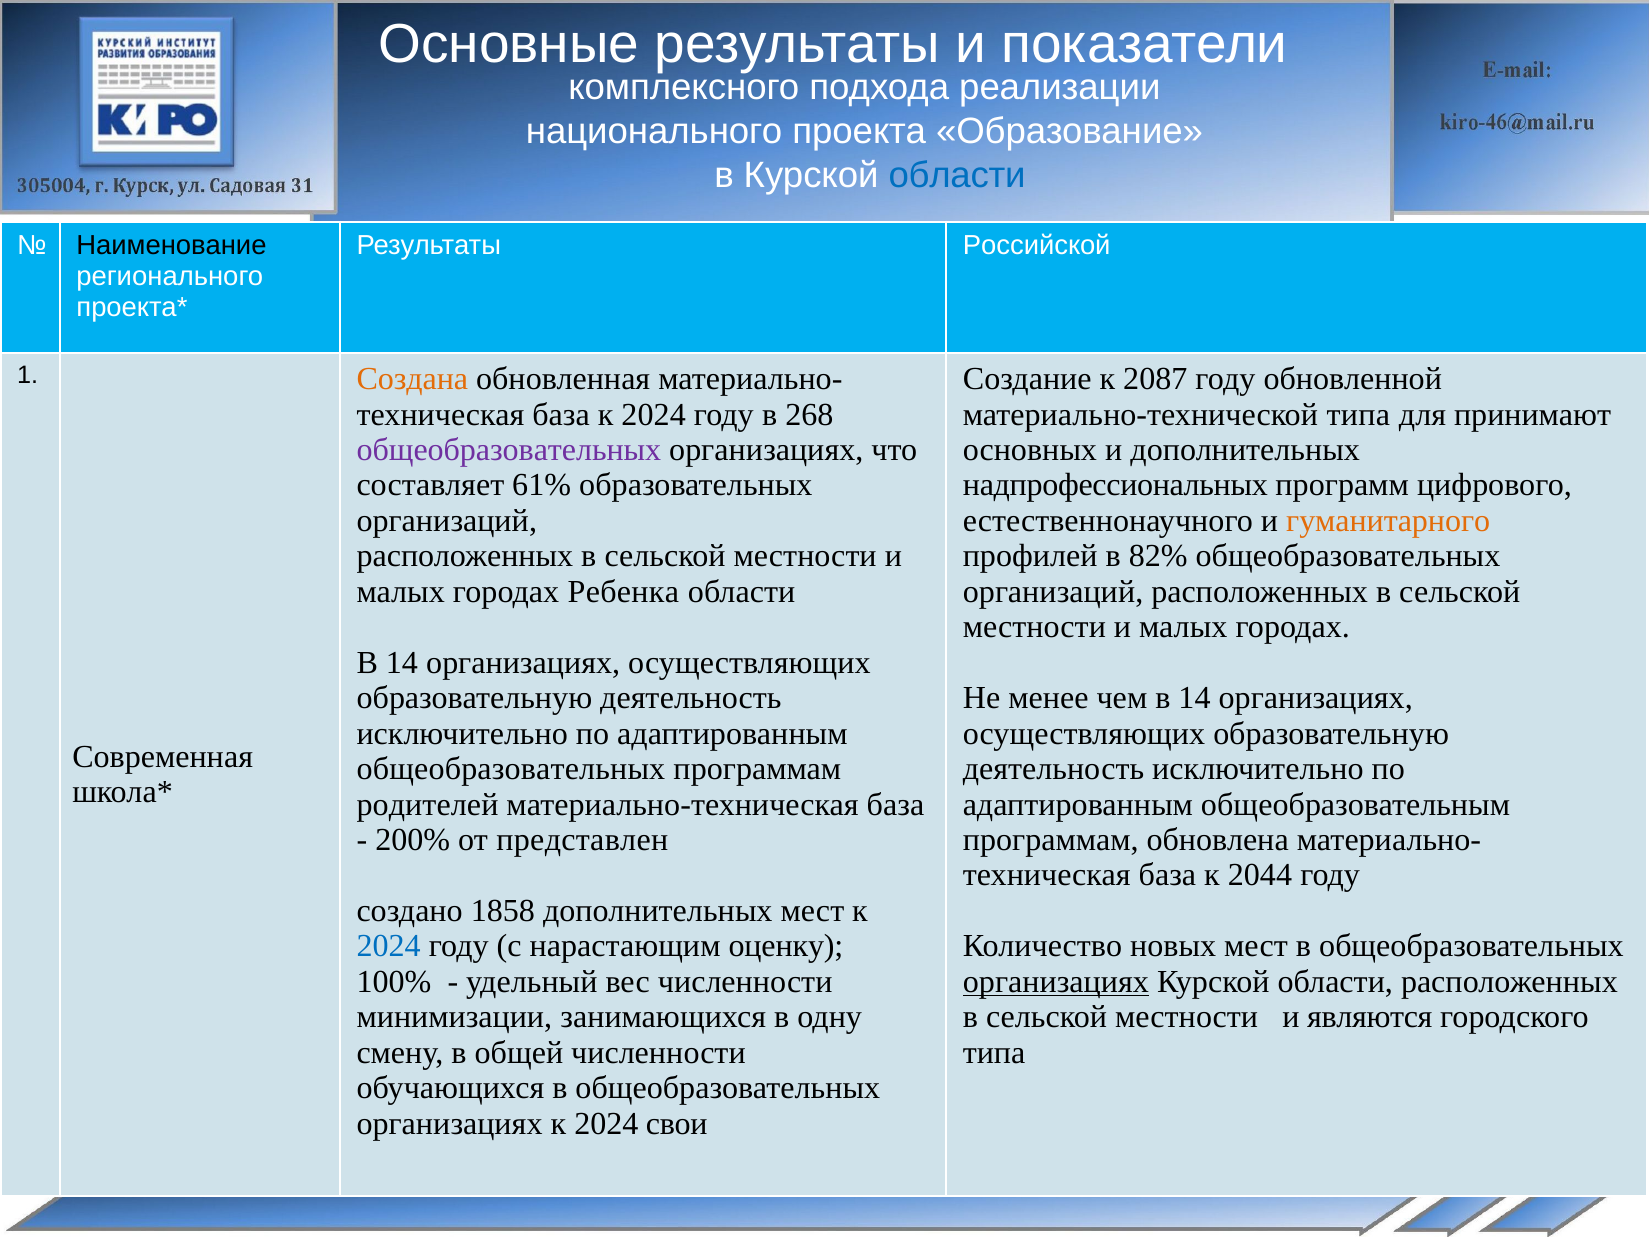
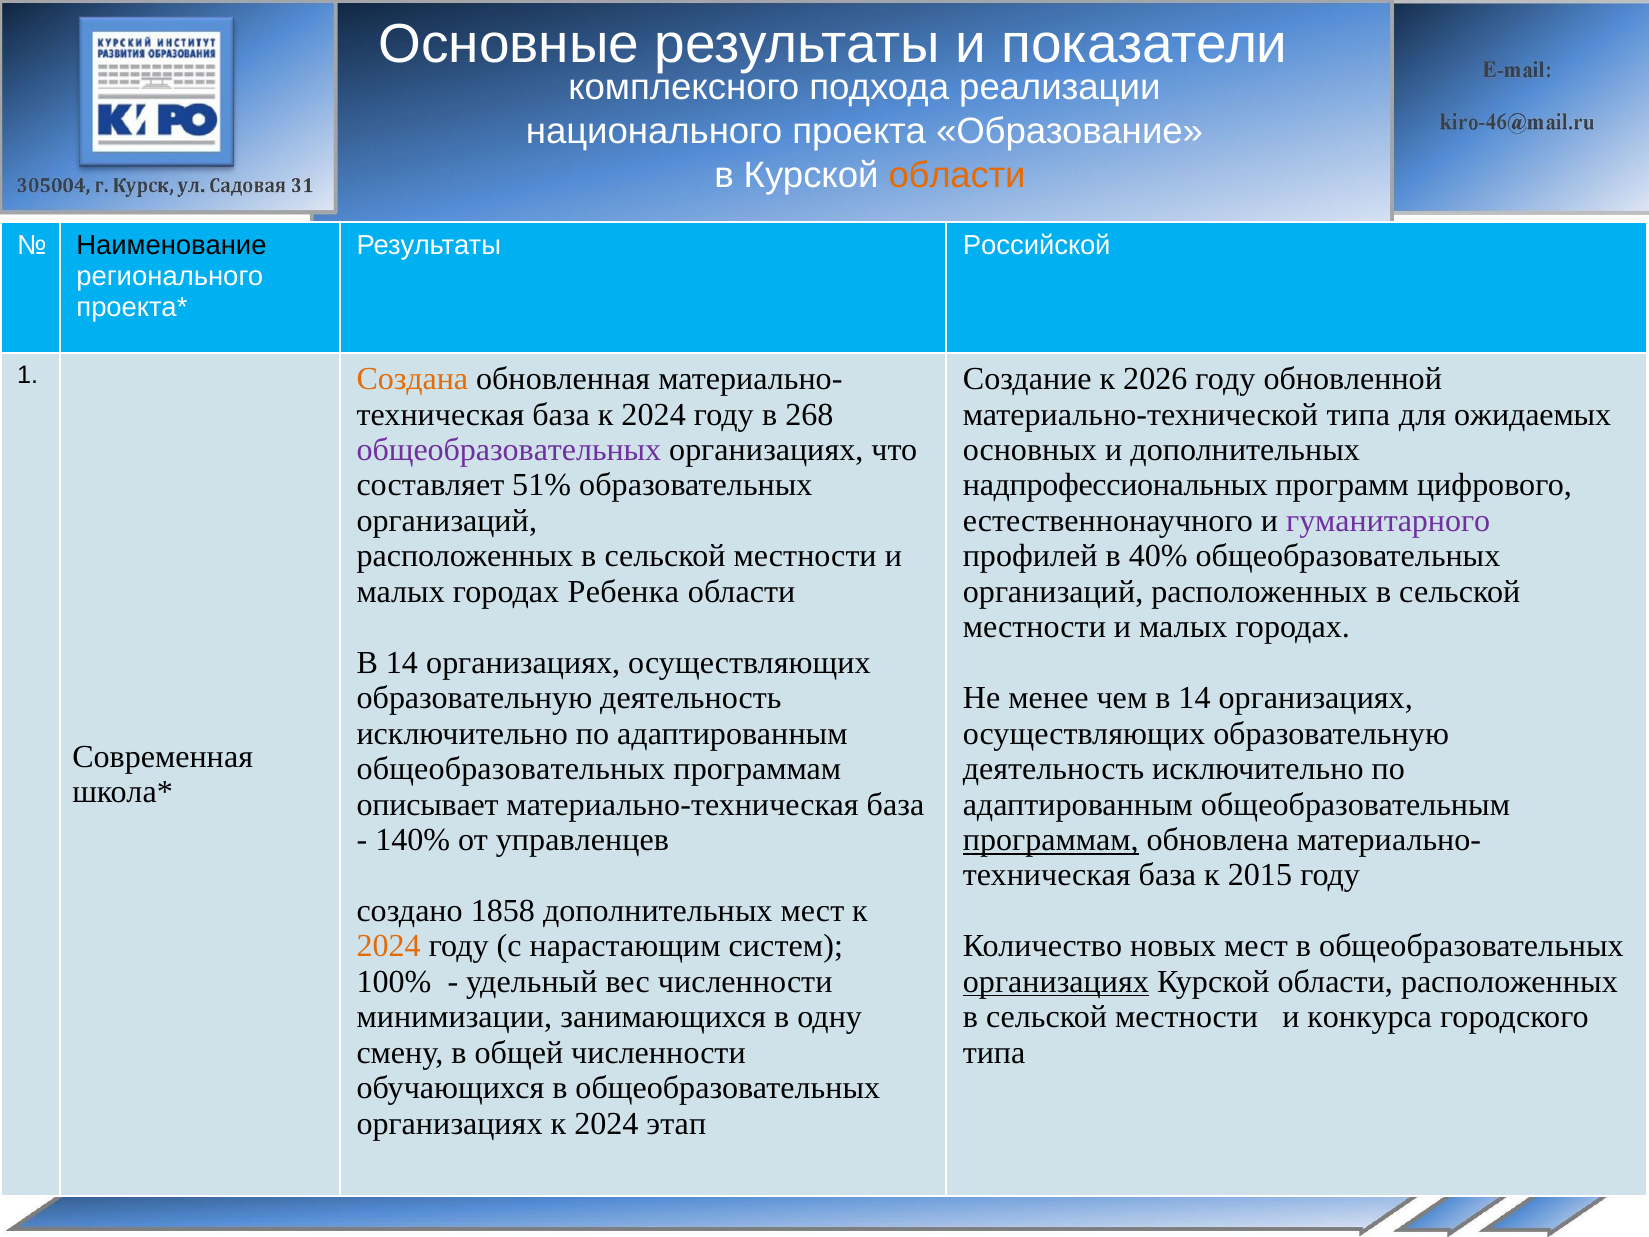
области at (957, 176) colour: blue -> orange
2087: 2087 -> 2026
принимают: принимают -> ожидаемых
61%: 61% -> 51%
гуманитарного colour: orange -> purple
82%: 82% -> 40%
родителей: родителей -> описывает
200%: 200% -> 140%
представлен: представлен -> управленцев
программам at (1051, 840) underline: none -> present
2044: 2044 -> 2015
2024 at (389, 946) colour: blue -> orange
оценку: оценку -> систем
являются: являются -> конкурса
свои: свои -> этап
